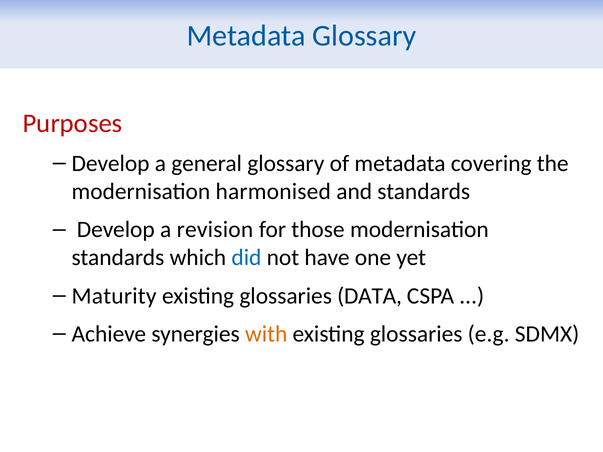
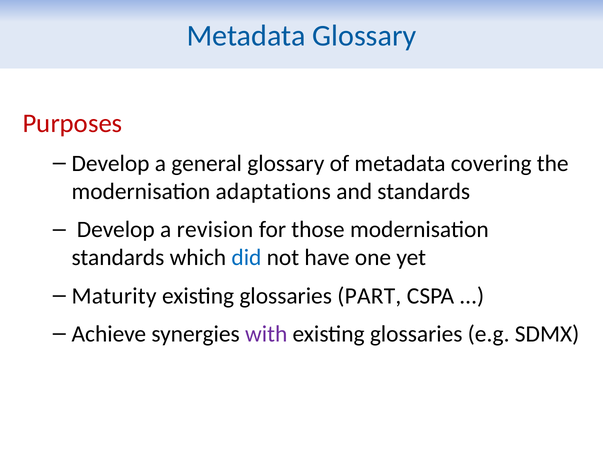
harmonised: harmonised -> adaptations
DATA: DATA -> PART
with colour: orange -> purple
